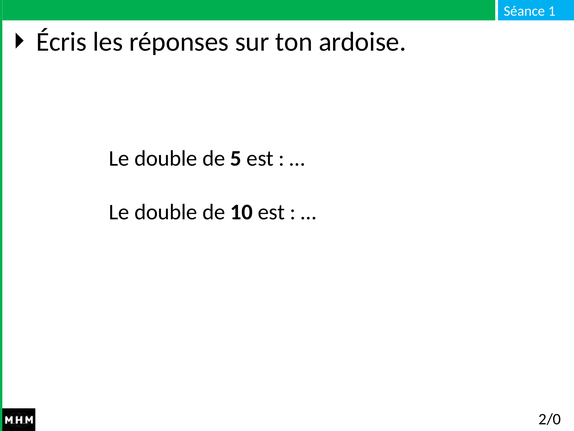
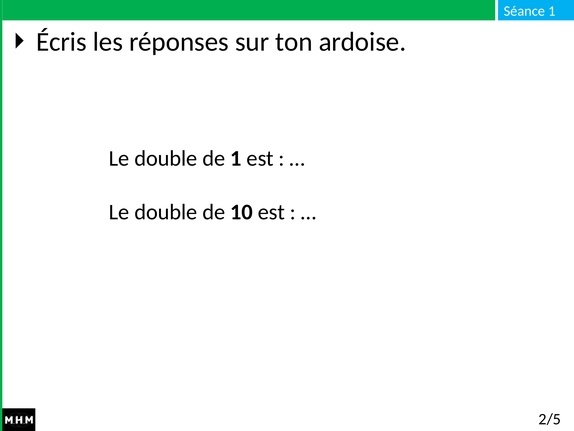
de 5: 5 -> 1
2/0: 2/0 -> 2/5
